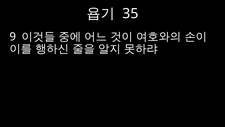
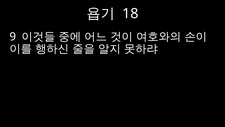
35: 35 -> 18
